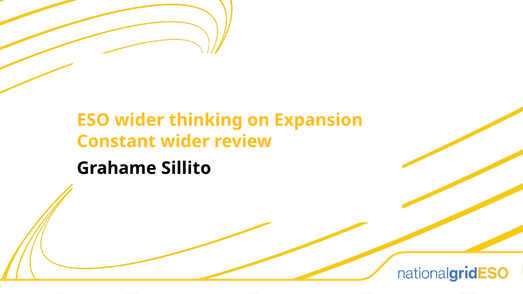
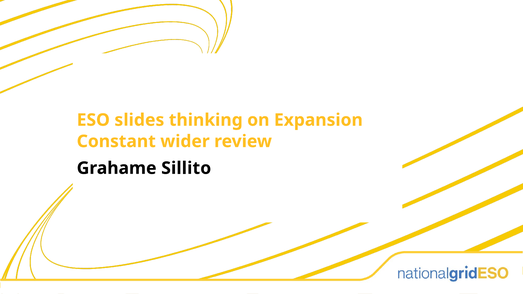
ESO wider: wider -> slides
